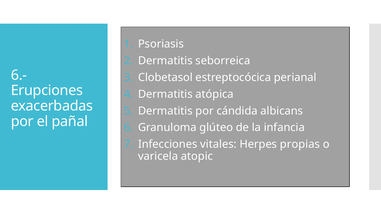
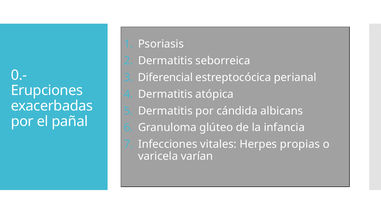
6.-: 6.- -> 0.-
Clobetasol: Clobetasol -> Diferencial
atopic: atopic -> varían
